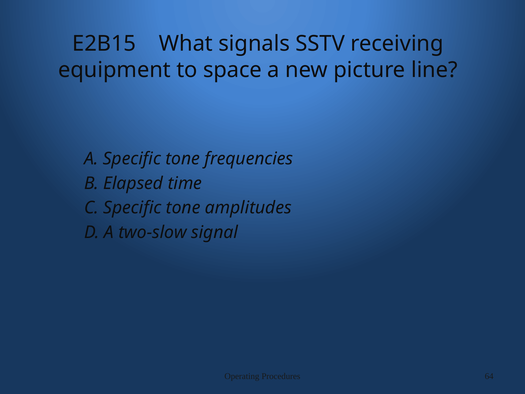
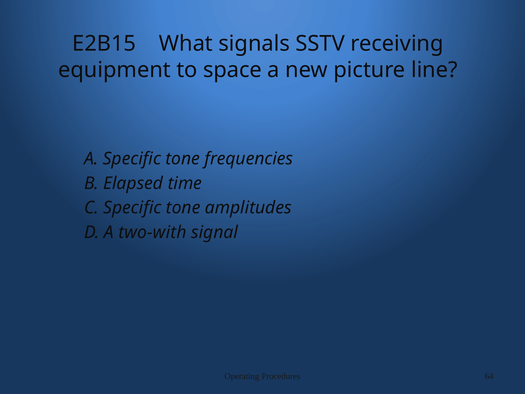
two-slow: two-slow -> two-with
